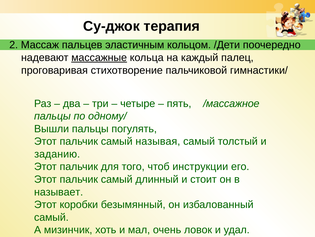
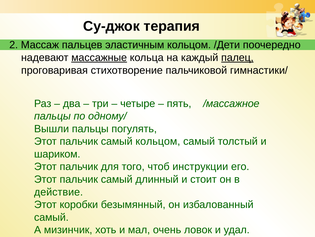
палец underline: none -> present
самый называя: называя -> кольцом
заданию: заданию -> шариком
называет: называет -> действие
